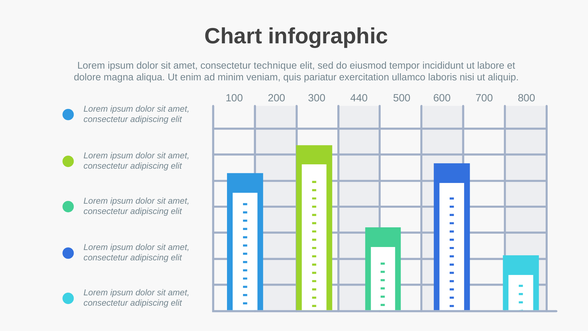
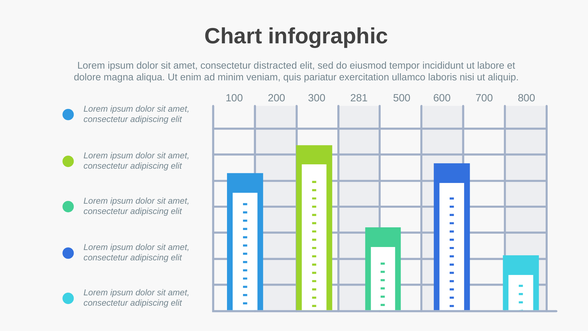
technique: technique -> distracted
440: 440 -> 281
